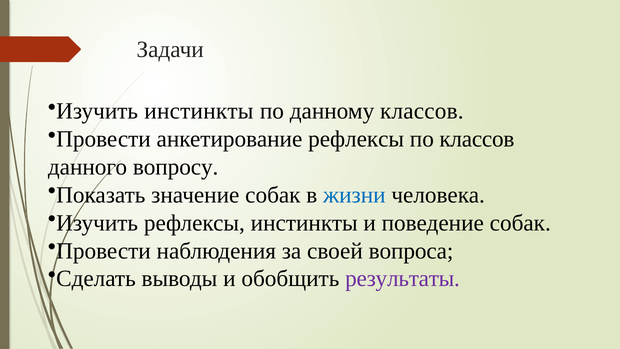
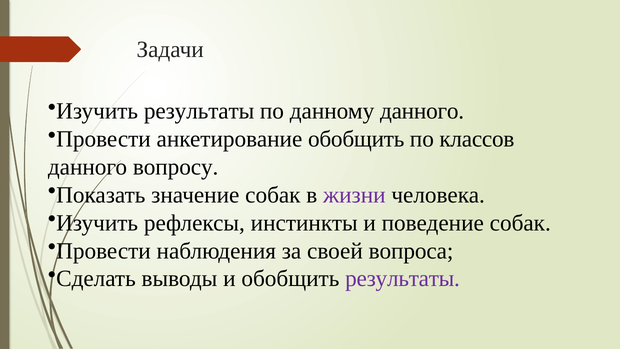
Изучить инстинкты: инстинкты -> результаты
данному классов: классов -> данного
анкетирование рефлексы: рефлексы -> обобщить
жизни colour: blue -> purple
